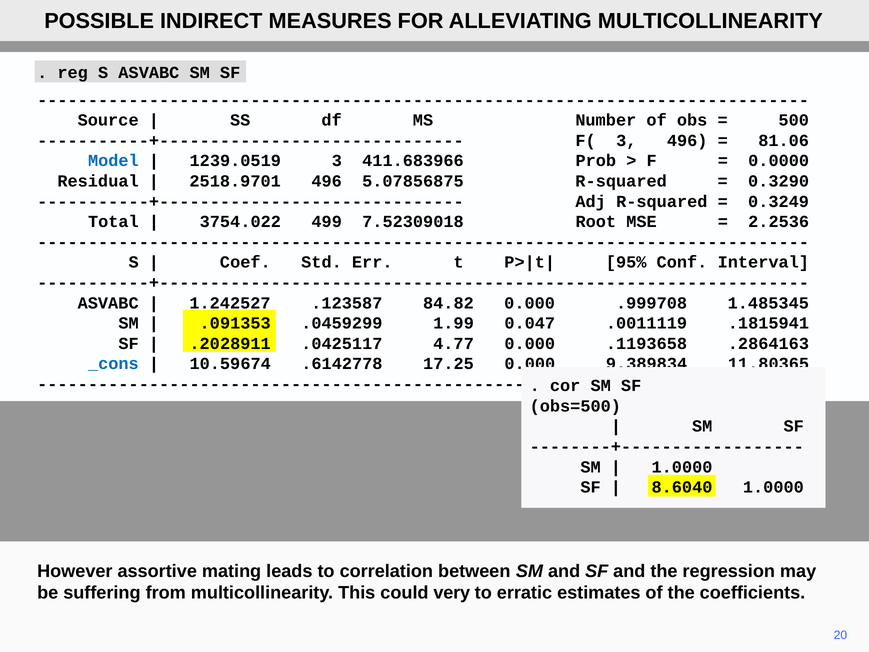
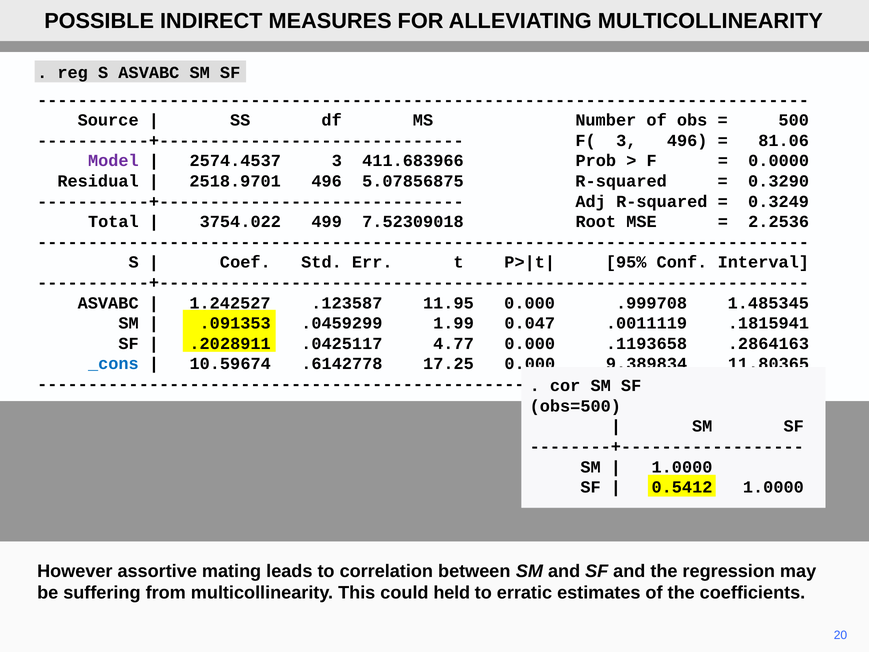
Model colour: blue -> purple
1239.0519: 1239.0519 -> 2574.4537
84.82: 84.82 -> 11.95
8.6040: 8.6040 -> 0.5412
very: very -> held
